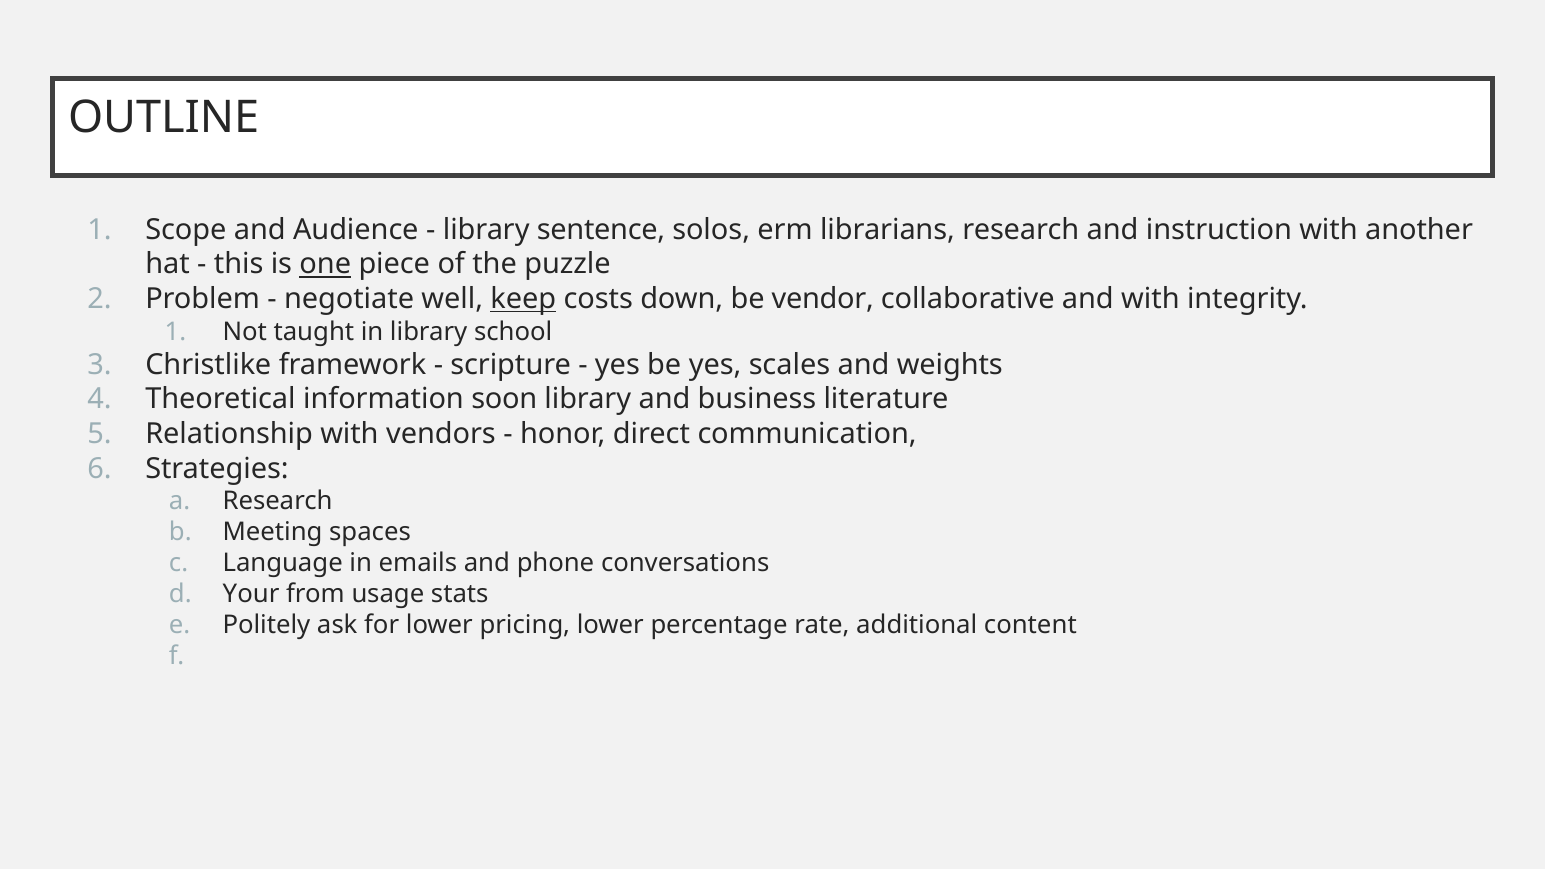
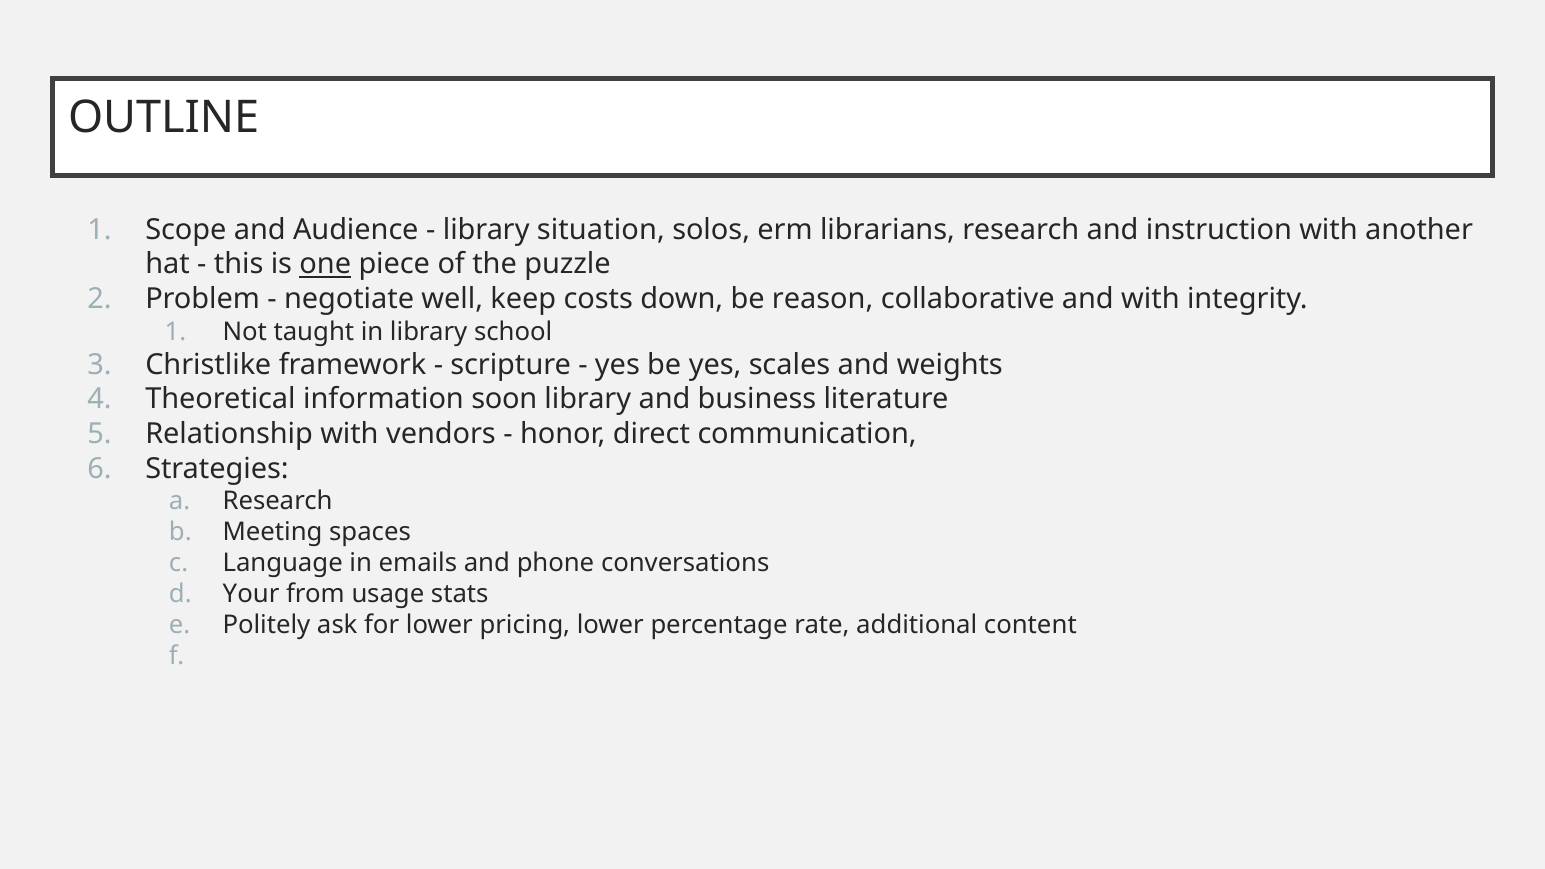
sentence: sentence -> situation
keep underline: present -> none
vendor: vendor -> reason
